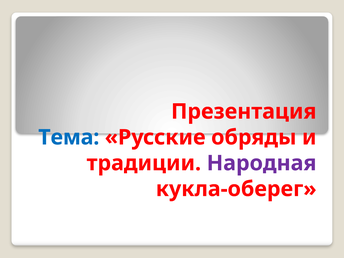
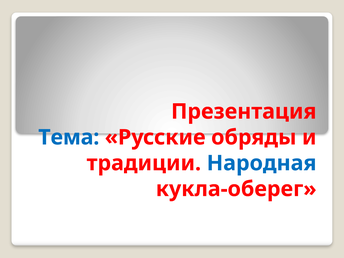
Народная colour: purple -> blue
